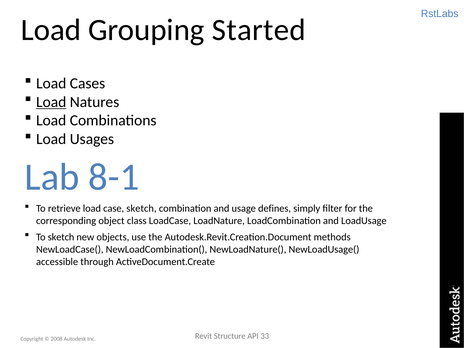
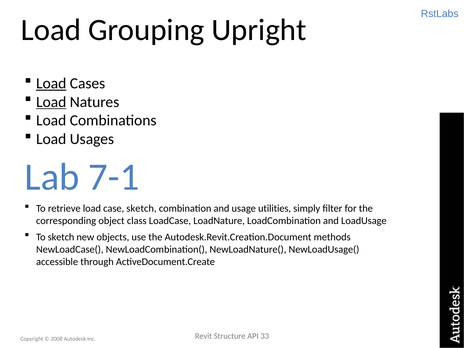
Started: Started -> Upright
Load at (51, 83) underline: none -> present
8-1: 8-1 -> 7-1
defines: defines -> utilities
